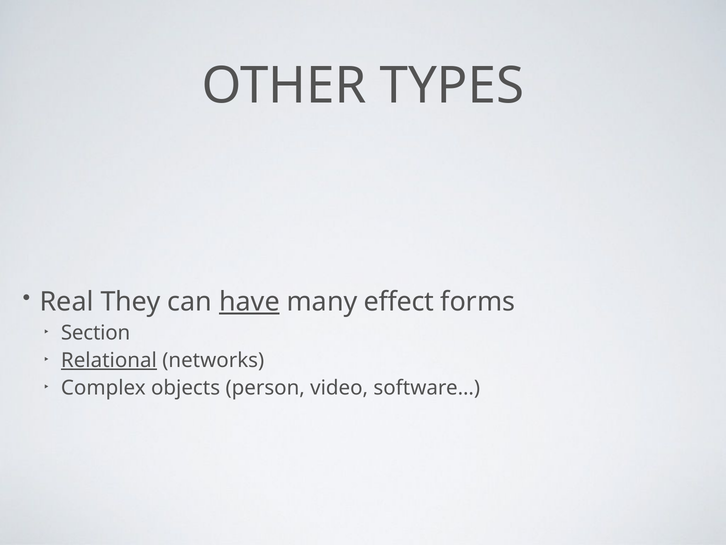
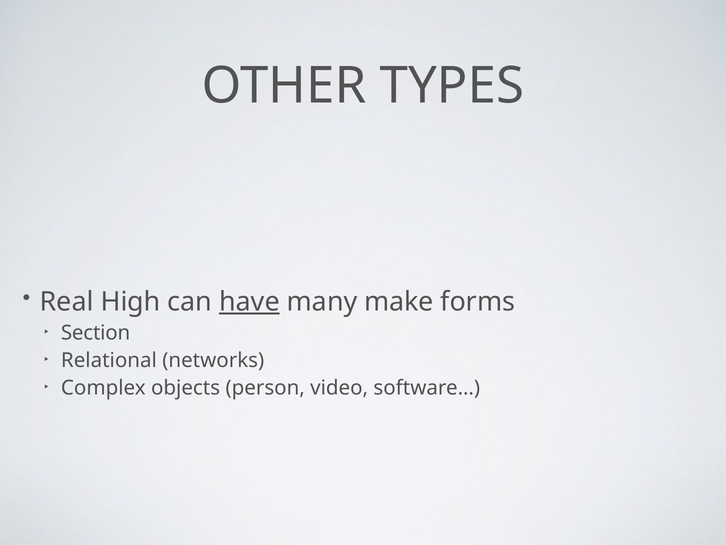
They: They -> High
effect: effect -> make
Relational underline: present -> none
